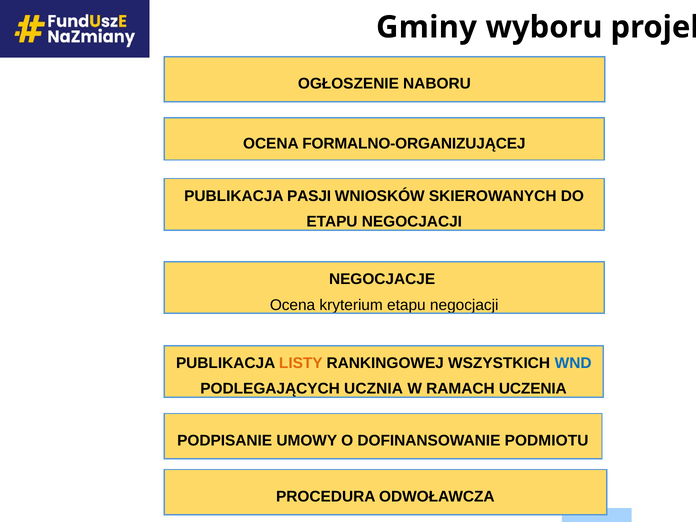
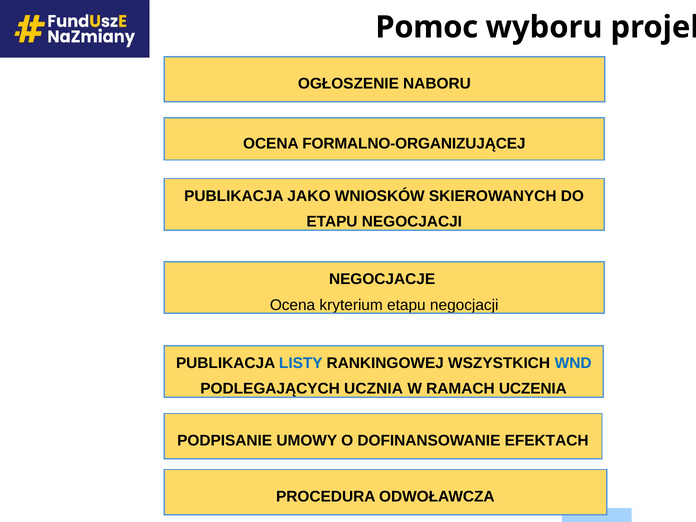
Gminy: Gminy -> Pomoc
PASJI: PASJI -> JAKO
LISTY colour: orange -> blue
PODMIOTU: PODMIOTU -> EFEKTACH
